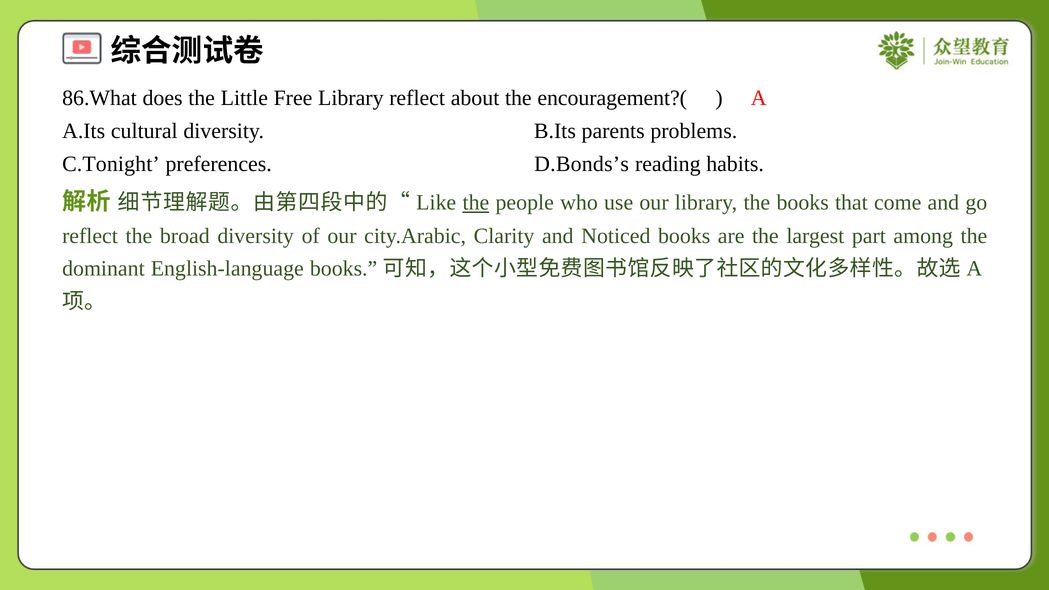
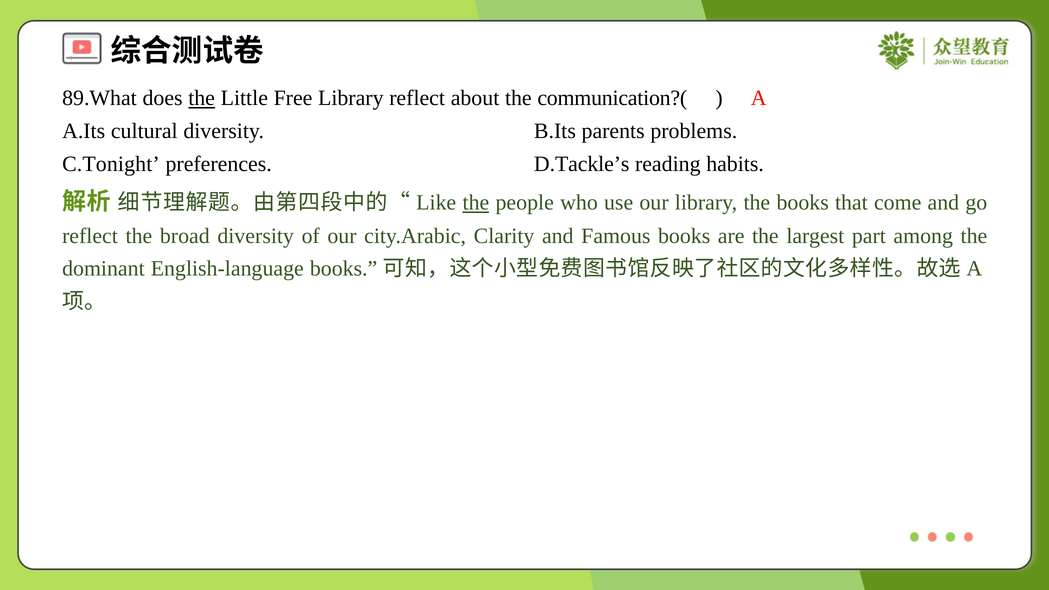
86.What: 86.What -> 89.What
the at (202, 98) underline: none -> present
encouragement?(: encouragement?( -> communication?(
D.Bonds’s: D.Bonds’s -> D.Tackle’s
Noticed: Noticed -> Famous
